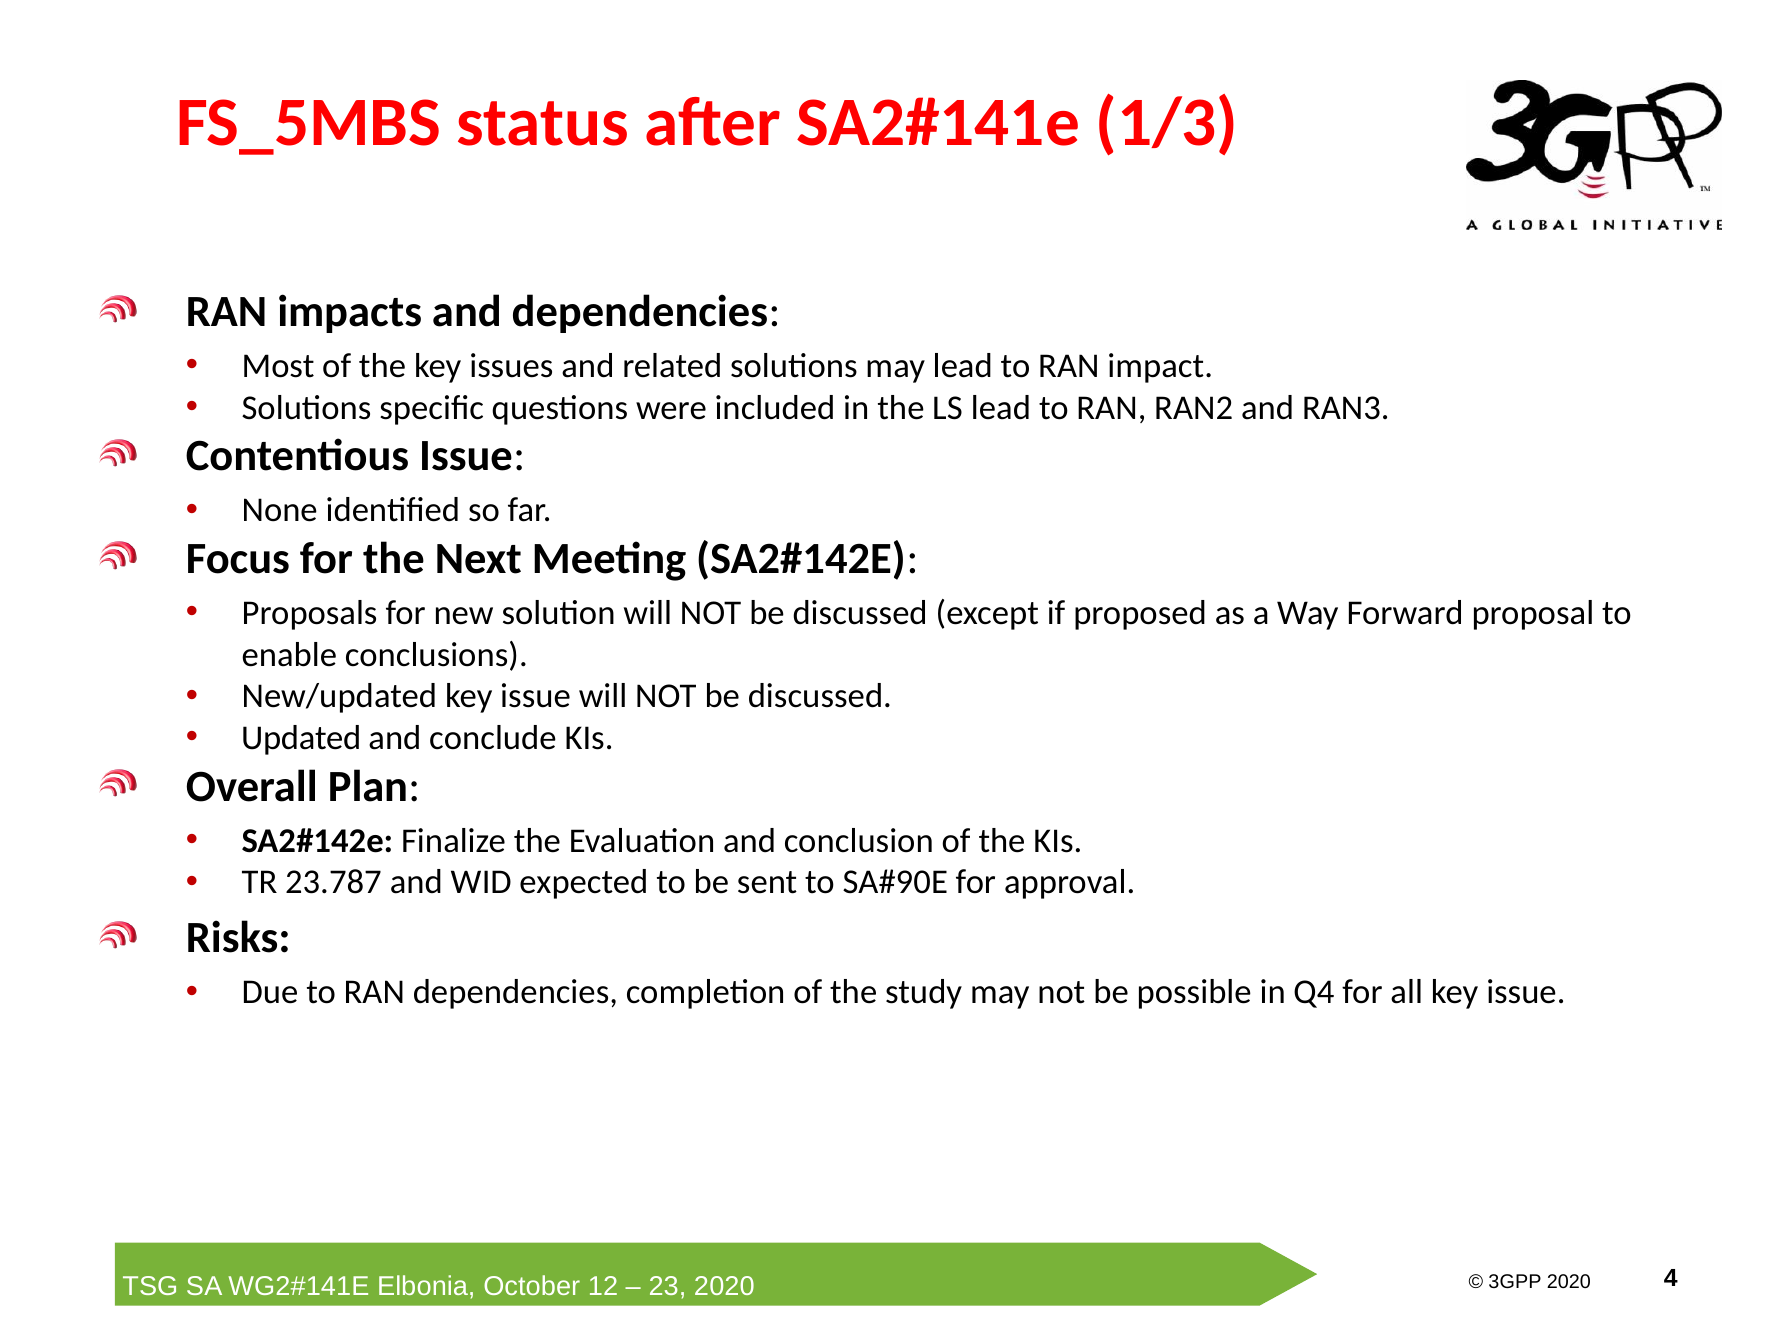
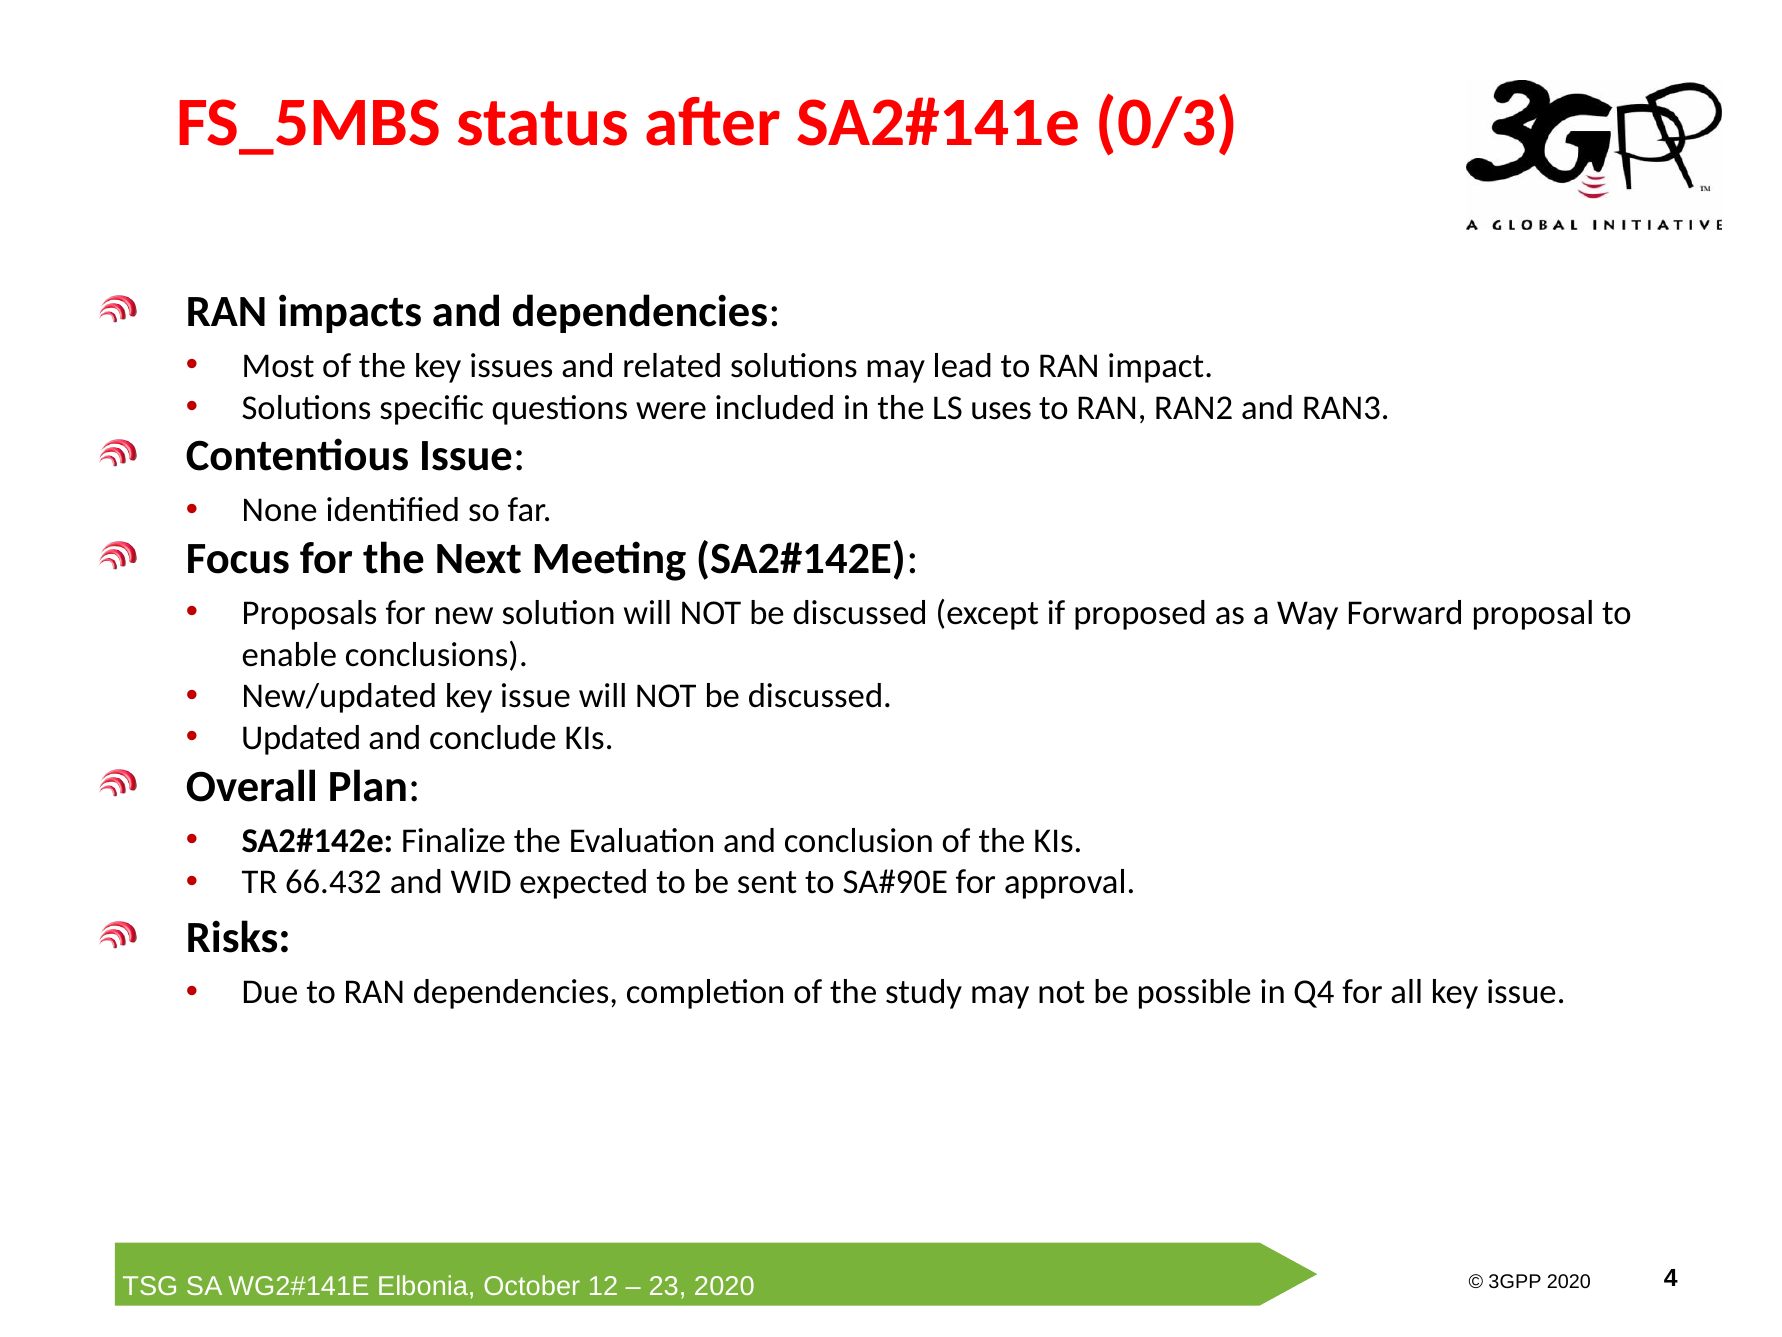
1/3: 1/3 -> 0/3
LS lead: lead -> uses
23.787: 23.787 -> 66.432
